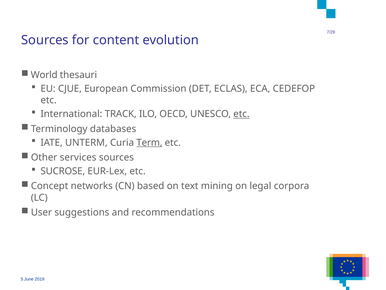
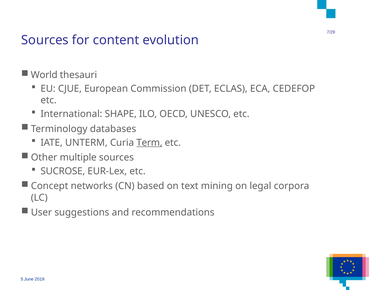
TRACK: TRACK -> SHAPE
etc at (241, 114) underline: present -> none
services: services -> multiple
